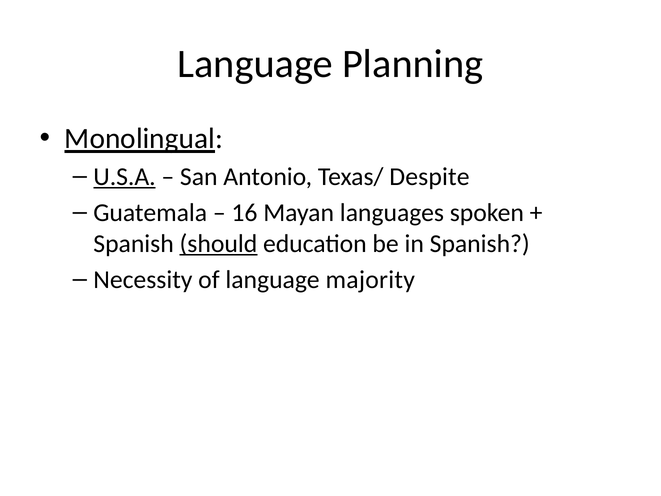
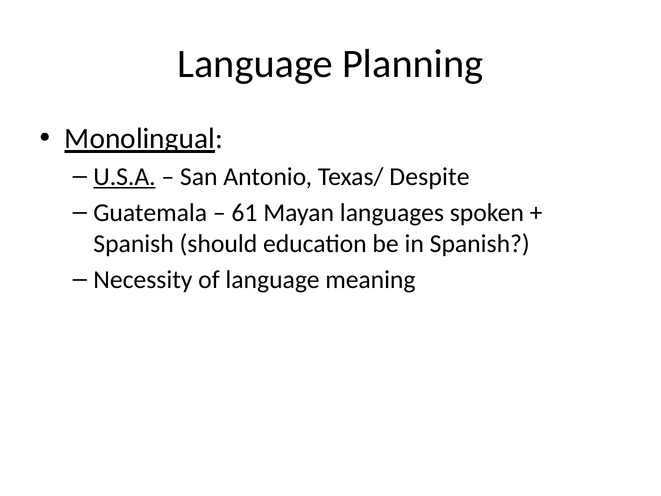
16: 16 -> 61
should underline: present -> none
majority: majority -> meaning
